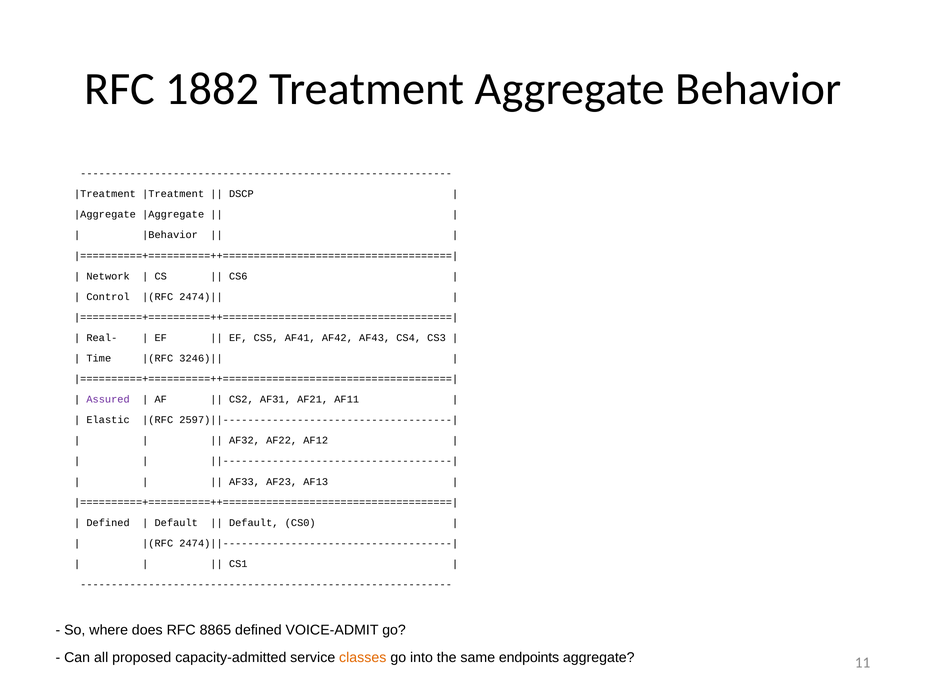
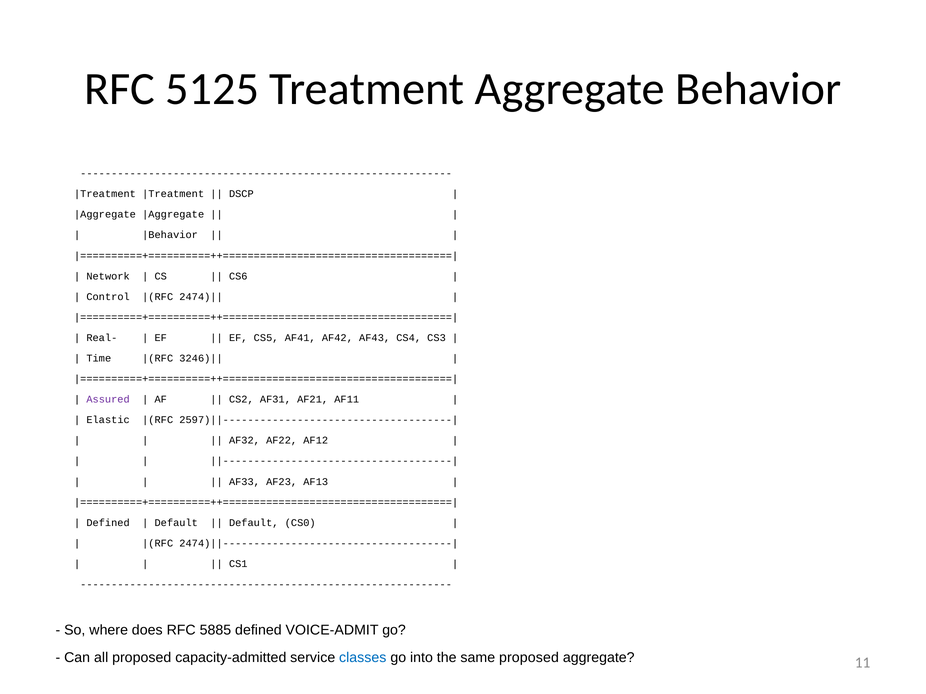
1882: 1882 -> 5125
8865: 8865 -> 5885
classes colour: orange -> blue
same endpoints: endpoints -> proposed
